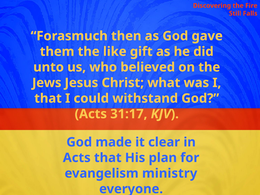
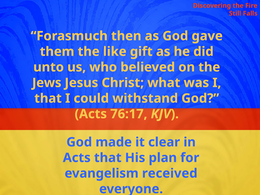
31:17: 31:17 -> 76:17
ministry: ministry -> received
